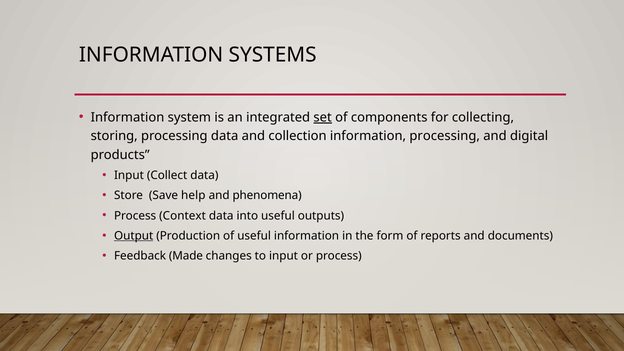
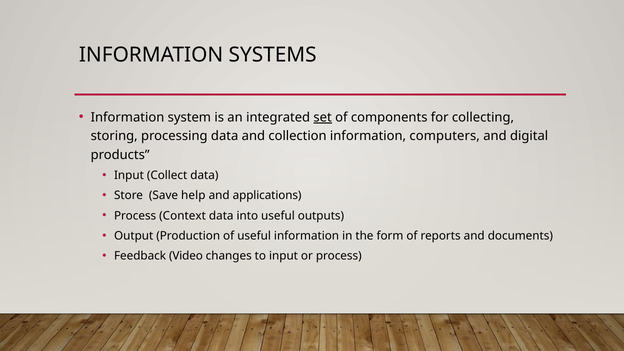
information processing: processing -> computers
phenomena: phenomena -> applications
Output underline: present -> none
Made: Made -> Video
